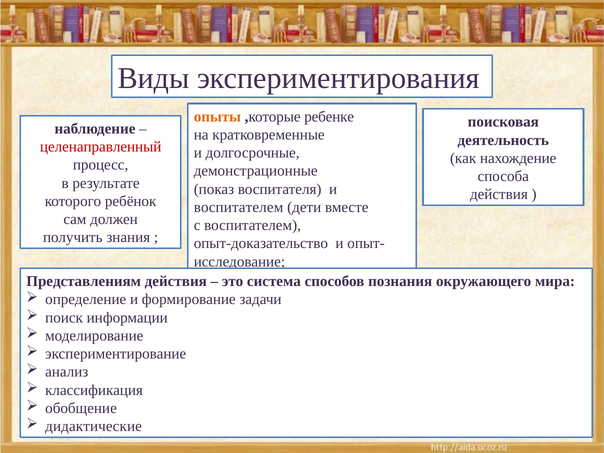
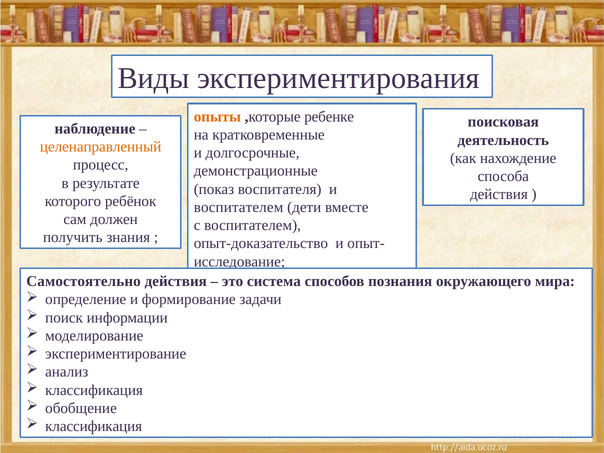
целенаправленный colour: red -> orange
Представлениям: Представлениям -> Самостоятельно
дидактические at (94, 426): дидактические -> классификация
